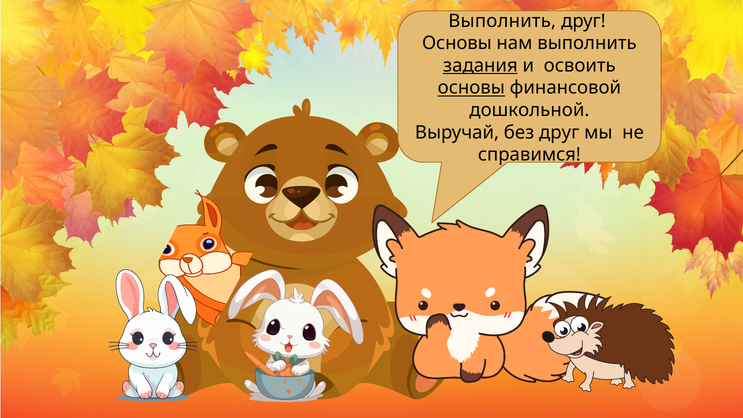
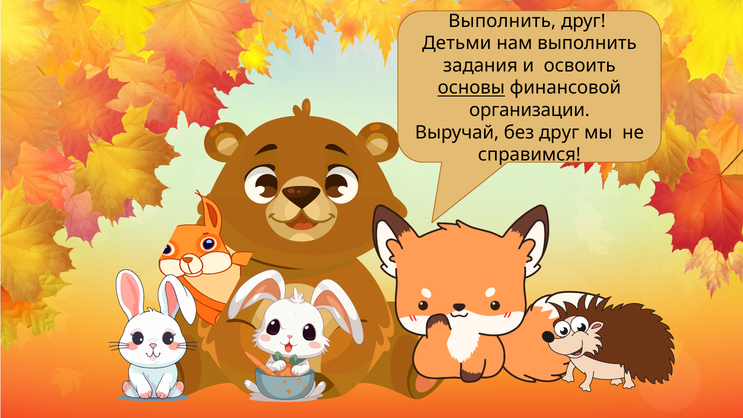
Основы at (457, 43): Основы -> Детьми
задания underline: present -> none
дошкольной: дошкольной -> организации
